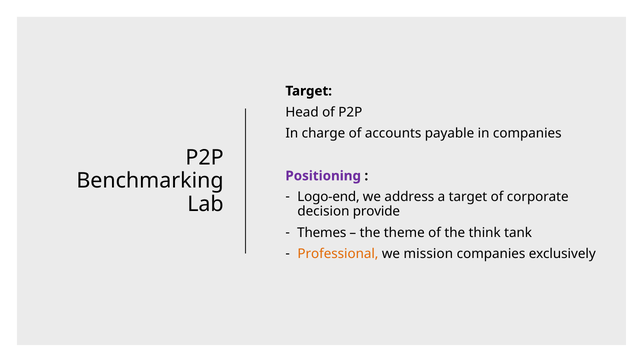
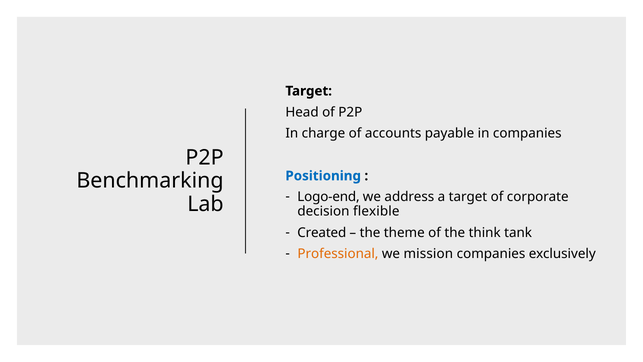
Positioning colour: purple -> blue
provide: provide -> flexible
Themes: Themes -> Created
